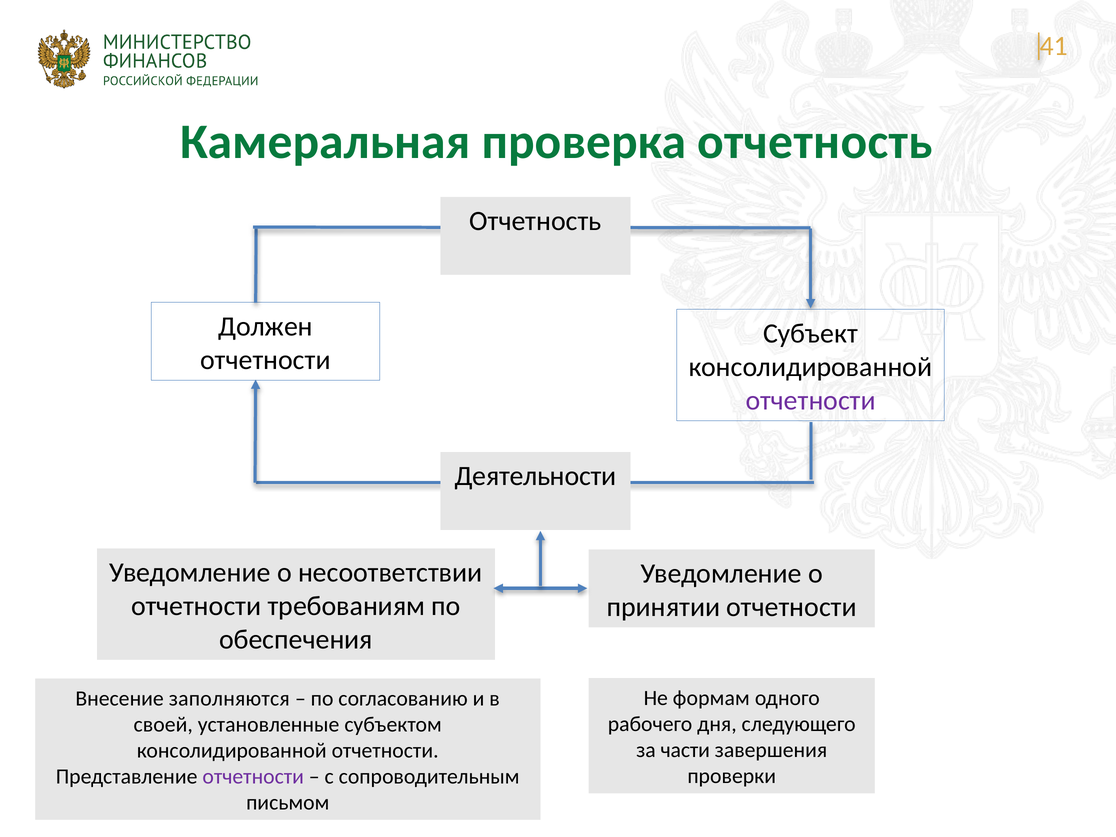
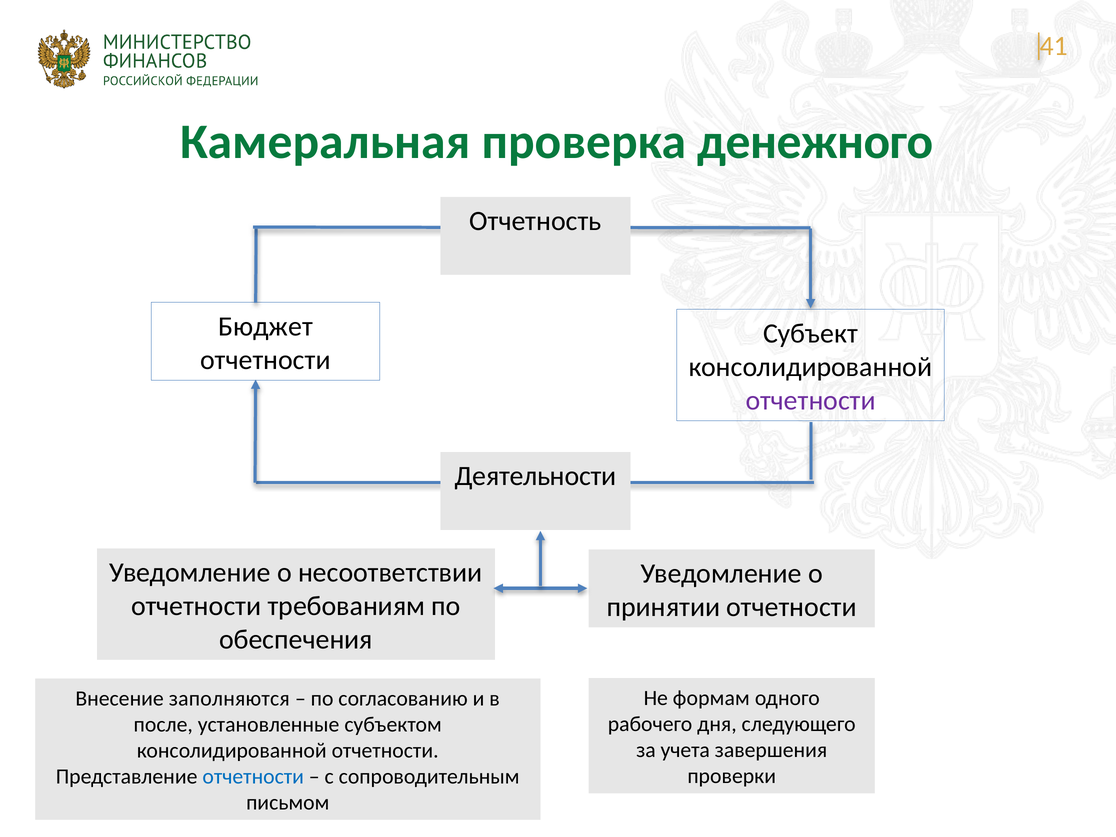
проверка отчетность: отчетность -> денежного
Должен: Должен -> Бюджет
своей: своей -> после
части: части -> учета
отчетности at (253, 777) colour: purple -> blue
